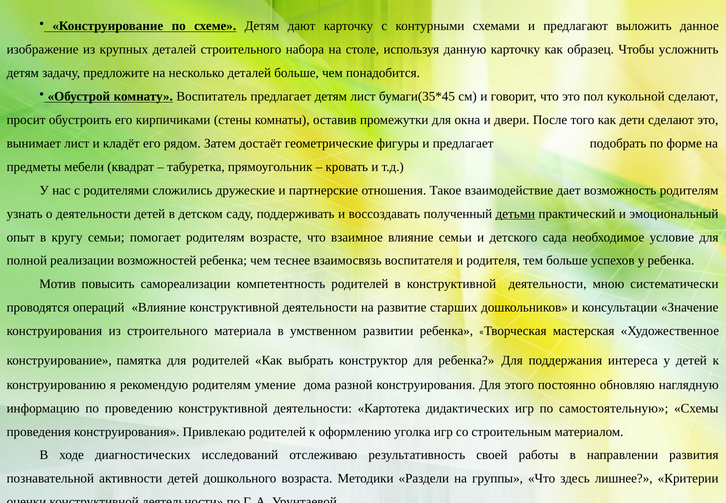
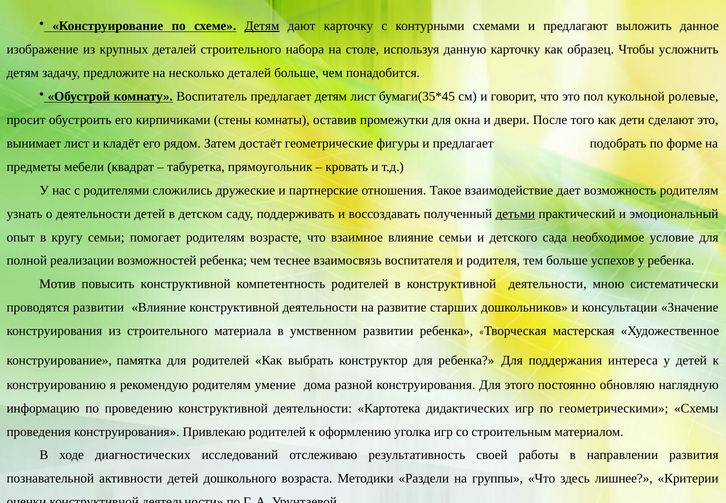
Детям at (262, 26) underline: none -> present
кукольной сделают: сделают -> ролевые
повысить самореализации: самореализации -> конструктивной
проводятся операций: операций -> развитии
самостоятельную: самостоятельную -> геометрическими
